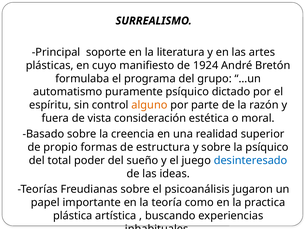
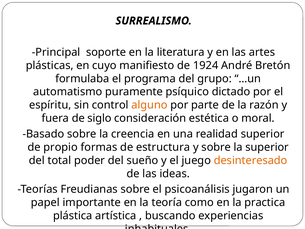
vista: vista -> siglo
la psíquico: psíquico -> superior
desinteresado colour: blue -> orange
